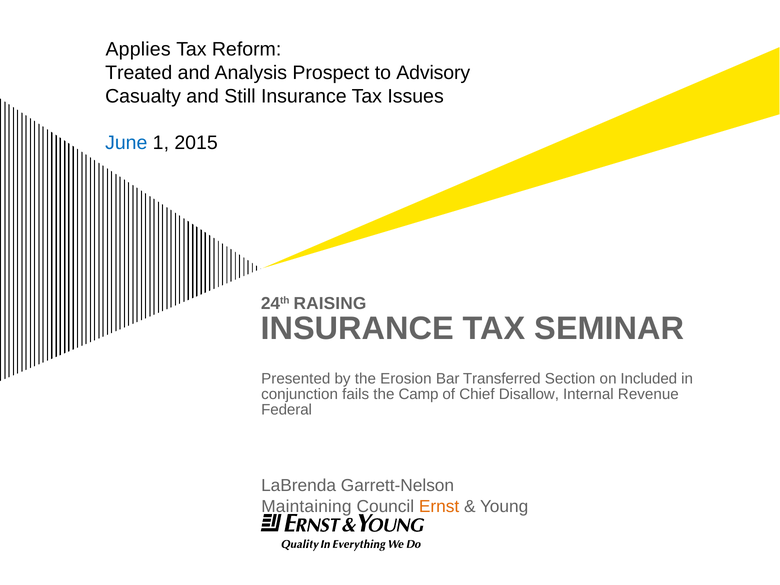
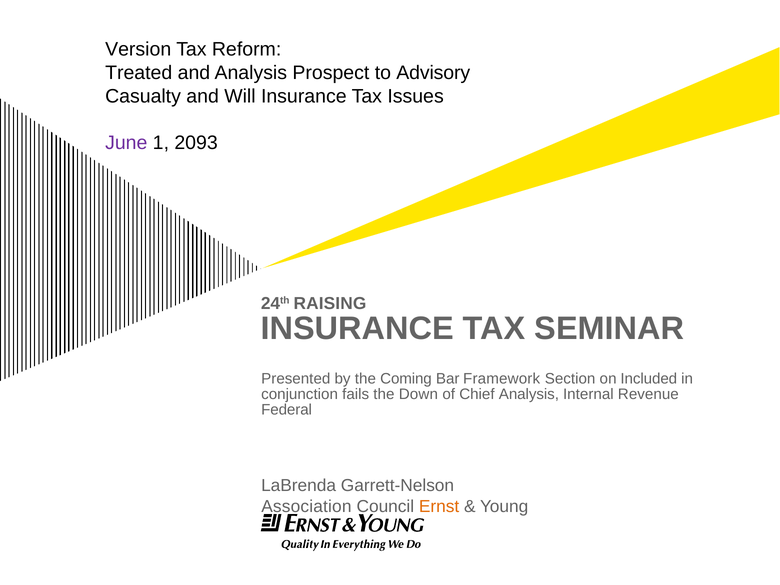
Applies: Applies -> Version
Still: Still -> Will
June colour: blue -> purple
2015: 2015 -> 2093
Erosion: Erosion -> Coming
Transferred: Transferred -> Framework
Camp: Camp -> Down
Chief Disallow: Disallow -> Analysis
Maintaining: Maintaining -> Association
